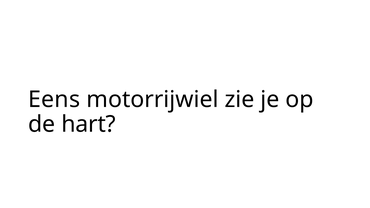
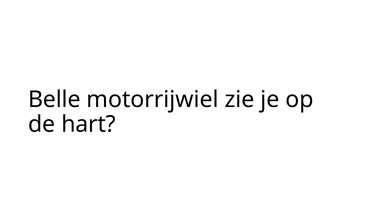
Eens: Eens -> Belle
